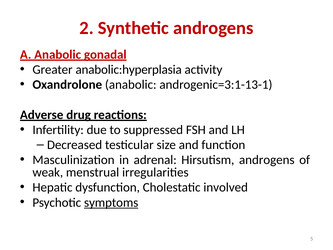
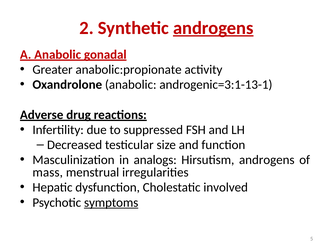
androgens at (213, 28) underline: none -> present
anabolic:hyperplasia: anabolic:hyperplasia -> anabolic:propionate
adrenal: adrenal -> analogs
weak: weak -> mass
